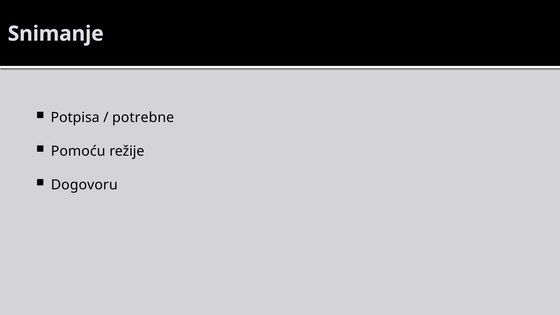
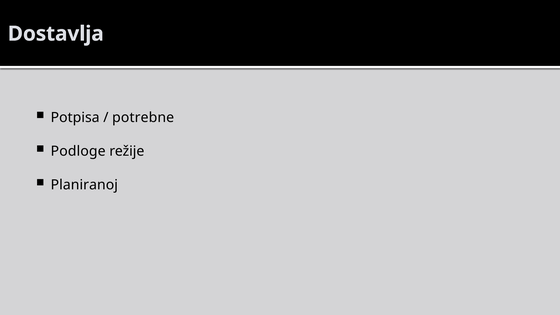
Snimanje: Snimanje -> Dostavlja
Pomoću: Pomoću -> Podloge
Dogovoru: Dogovoru -> Planiranoj
